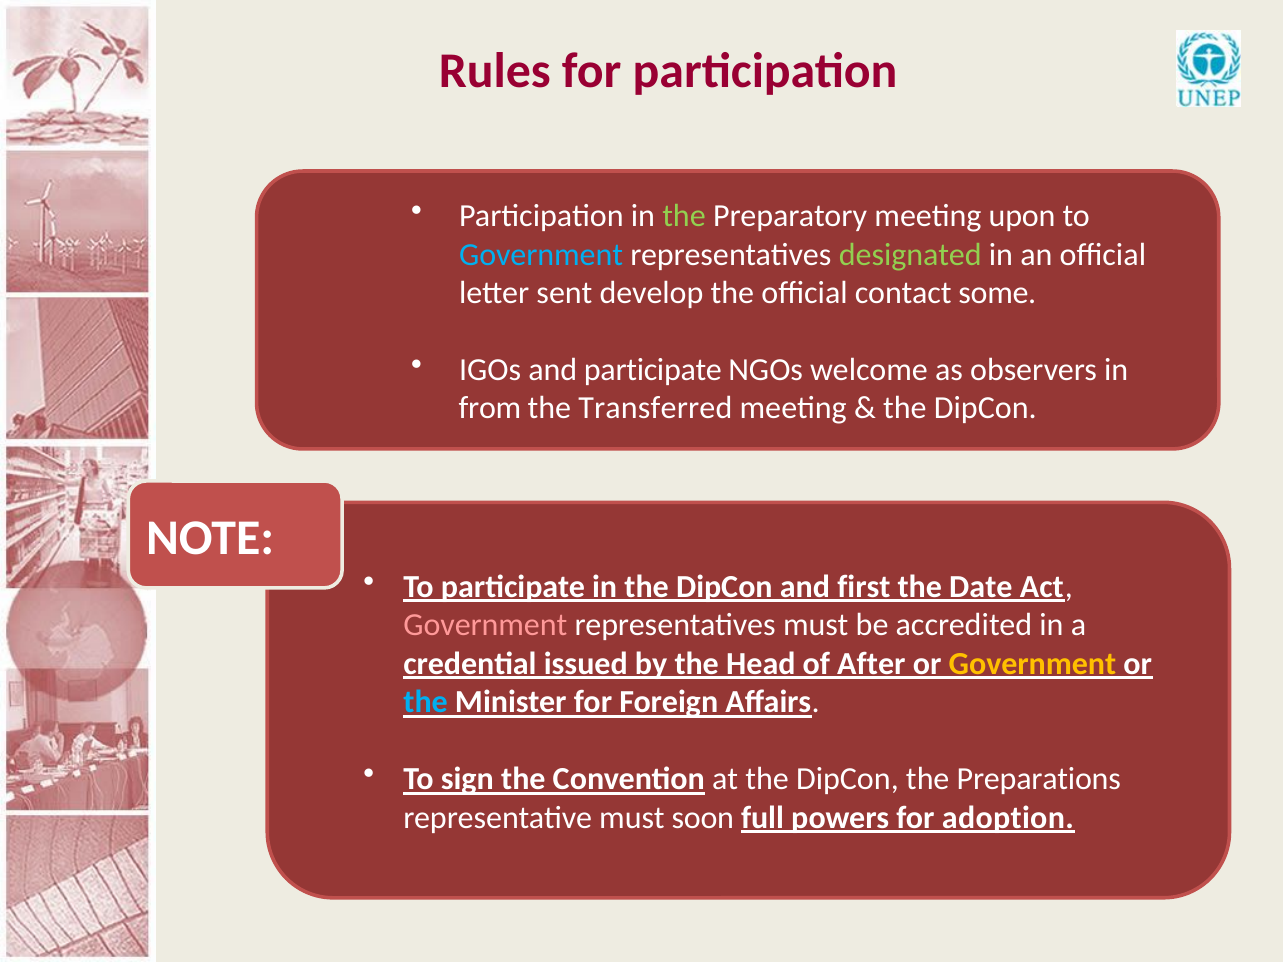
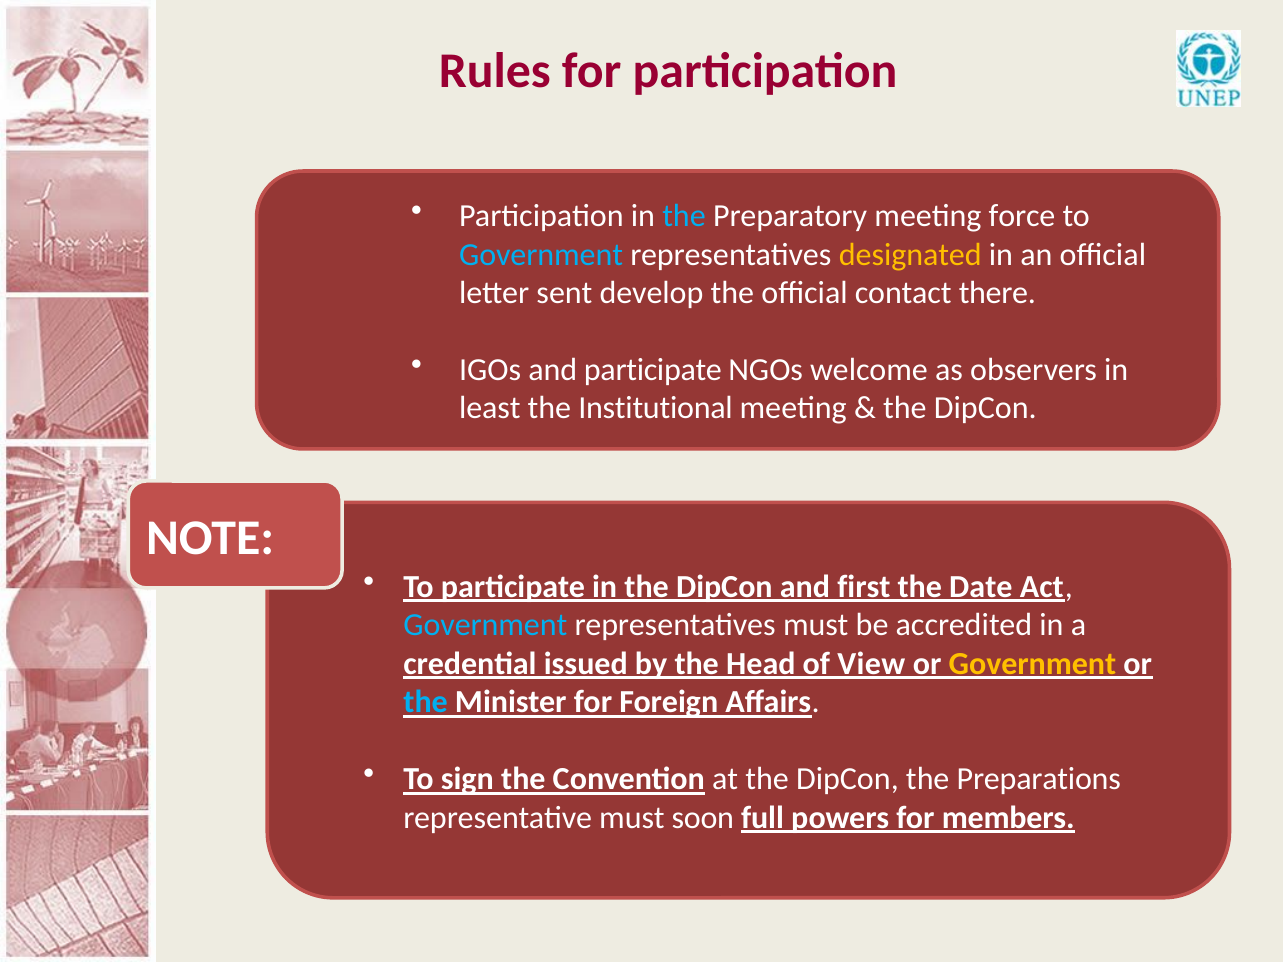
the at (684, 216) colour: light green -> light blue
upon: upon -> force
designated colour: light green -> yellow
some: some -> there
from: from -> least
Transferred: Transferred -> Institutional
Government at (485, 625) colour: pink -> light blue
After: After -> View
adoption: adoption -> members
